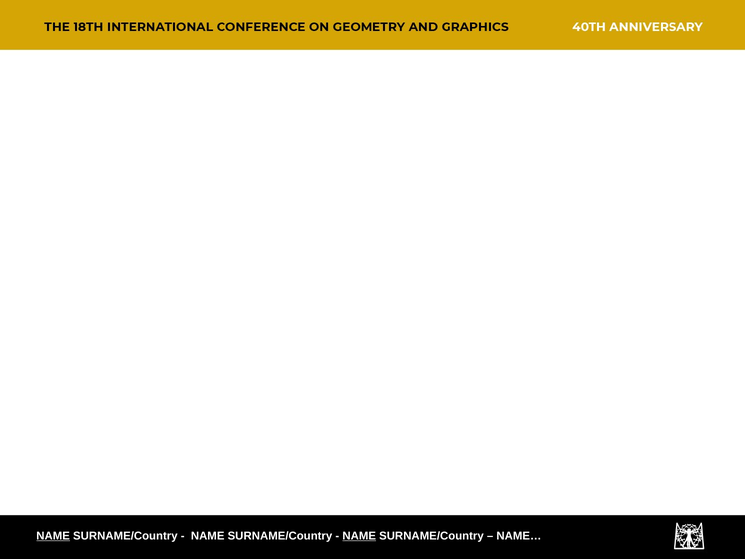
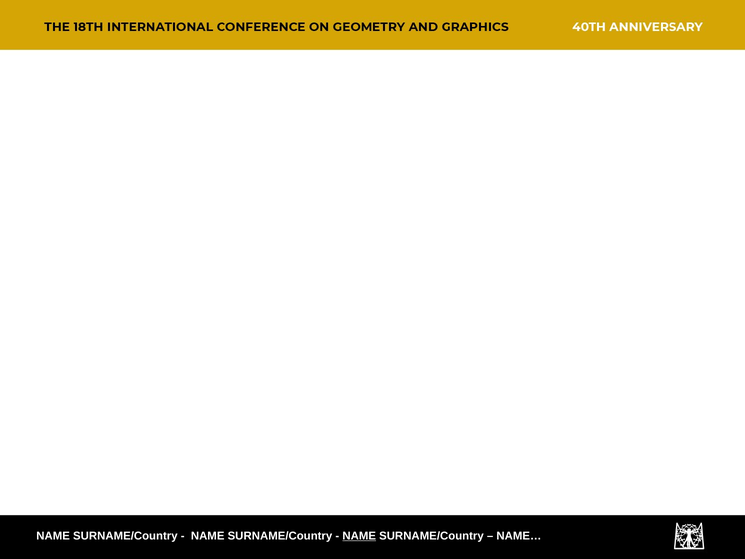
NAME at (53, 536) underline: present -> none
